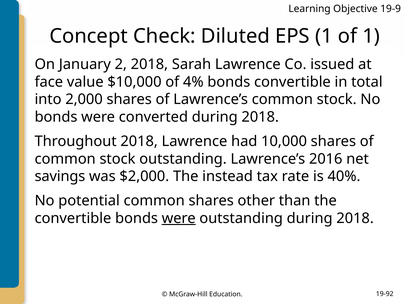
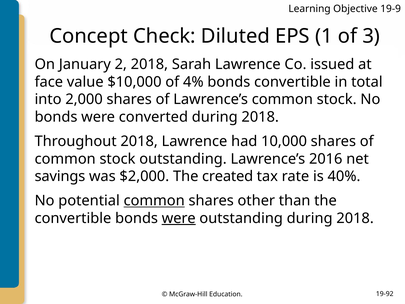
of 1: 1 -> 3
instead: instead -> created
common at (154, 201) underline: none -> present
